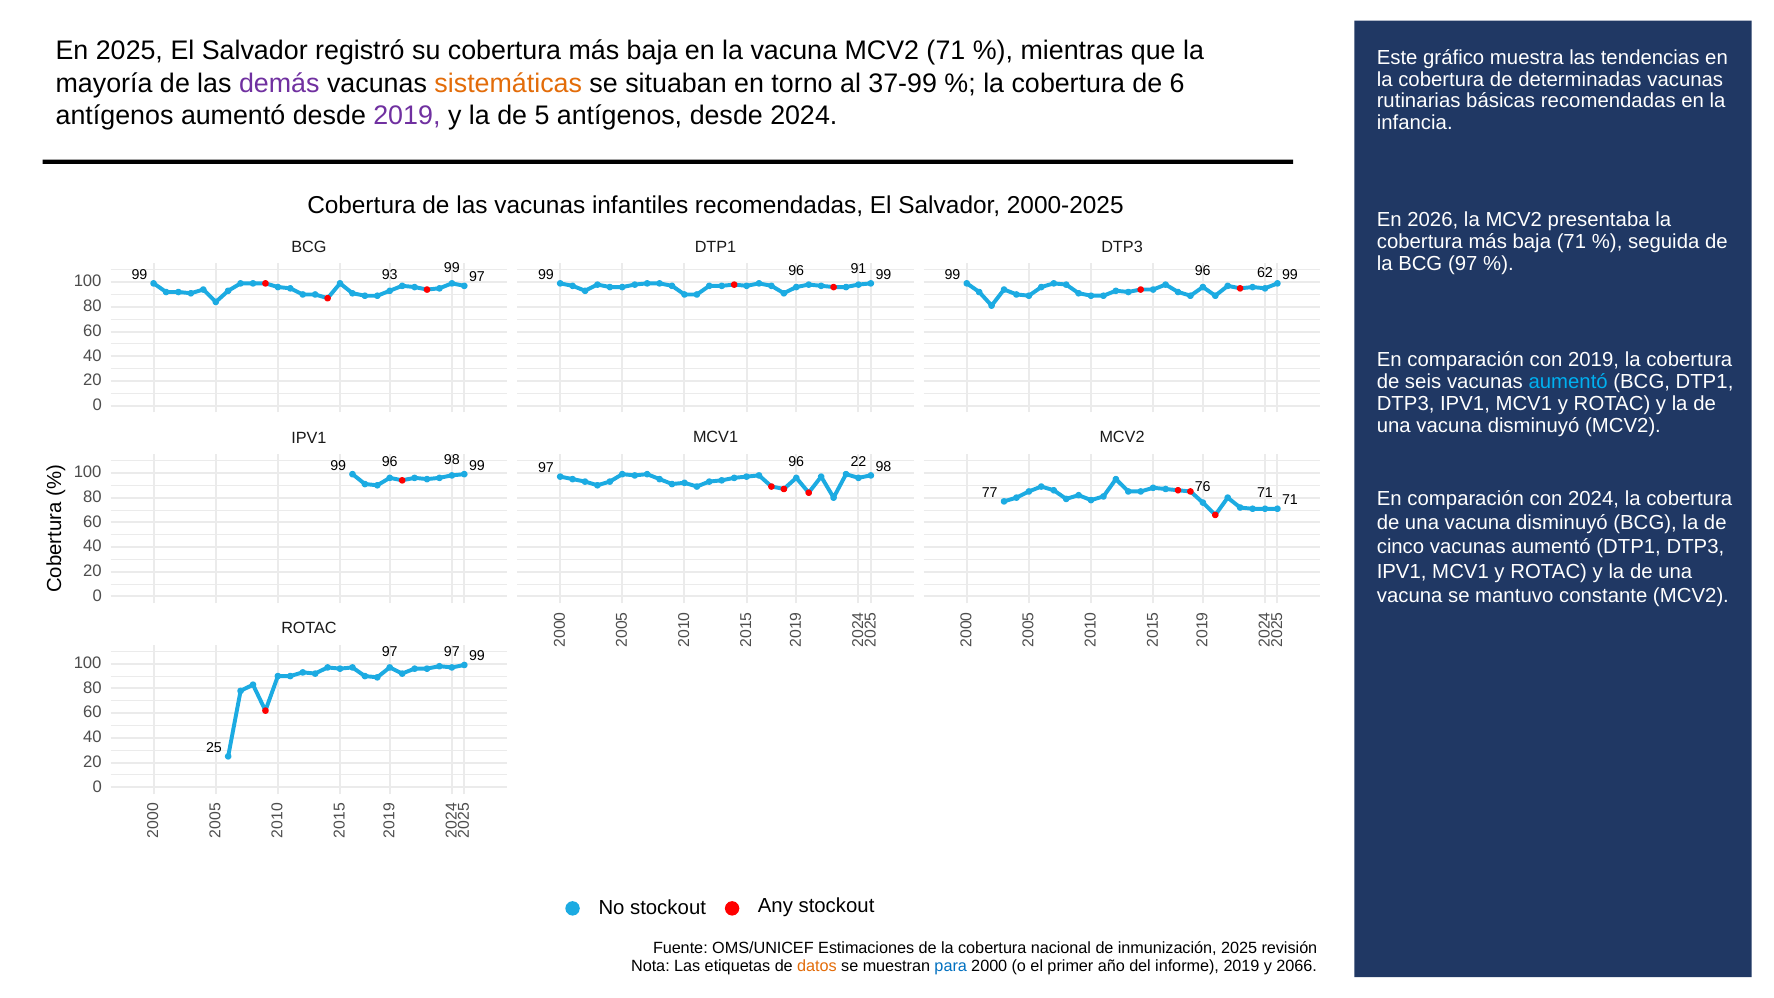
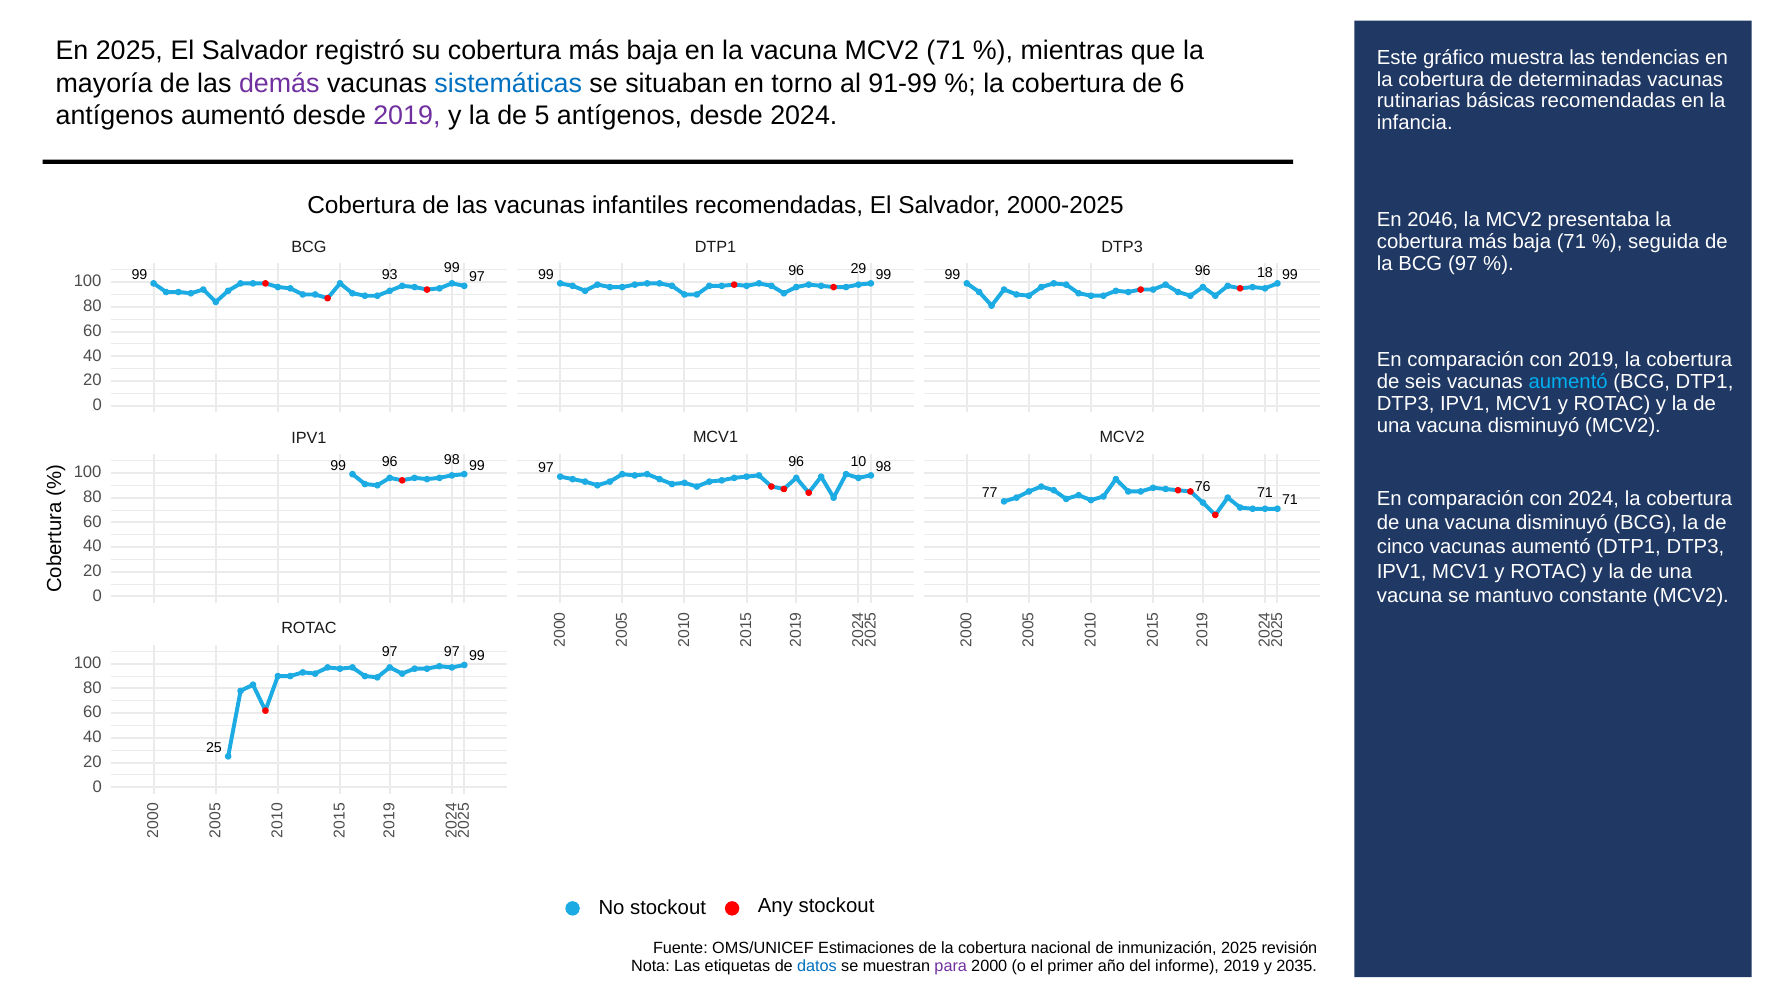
sistemáticas colour: orange -> blue
37-99: 37-99 -> 91-99
2026: 2026 -> 2046
91: 91 -> 29
62: 62 -> 18
22: 22 -> 10
datos colour: orange -> blue
para colour: blue -> purple
2066: 2066 -> 2035
